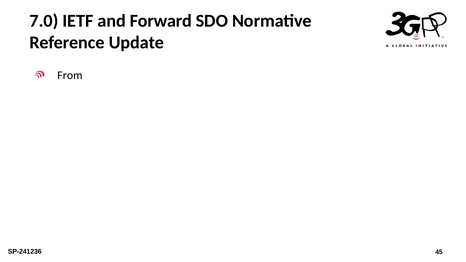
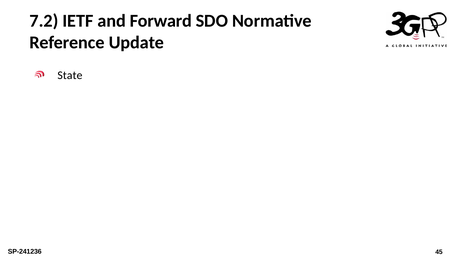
7.0: 7.0 -> 7.2
From: From -> State
